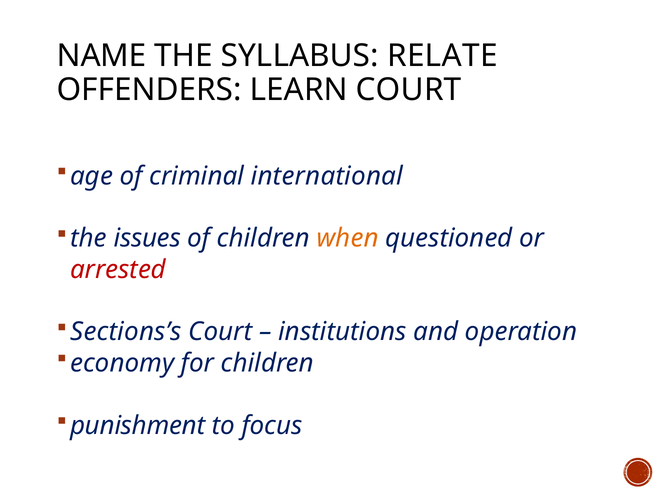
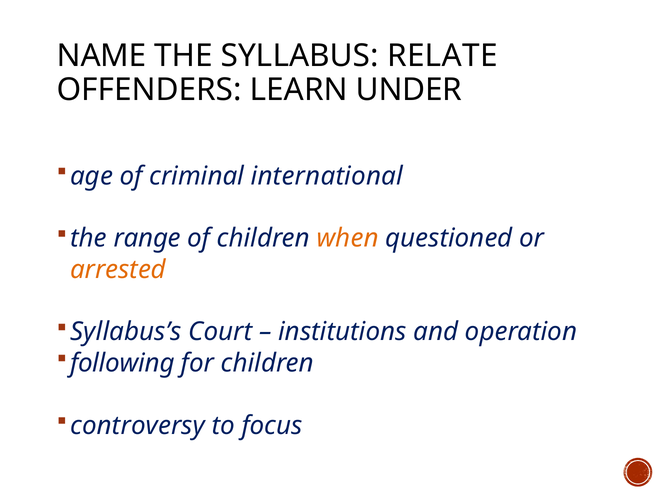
LEARN COURT: COURT -> UNDER
issues: issues -> range
arrested colour: red -> orange
Sections’s: Sections’s -> Syllabus’s
economy: economy -> following
punishment: punishment -> controversy
